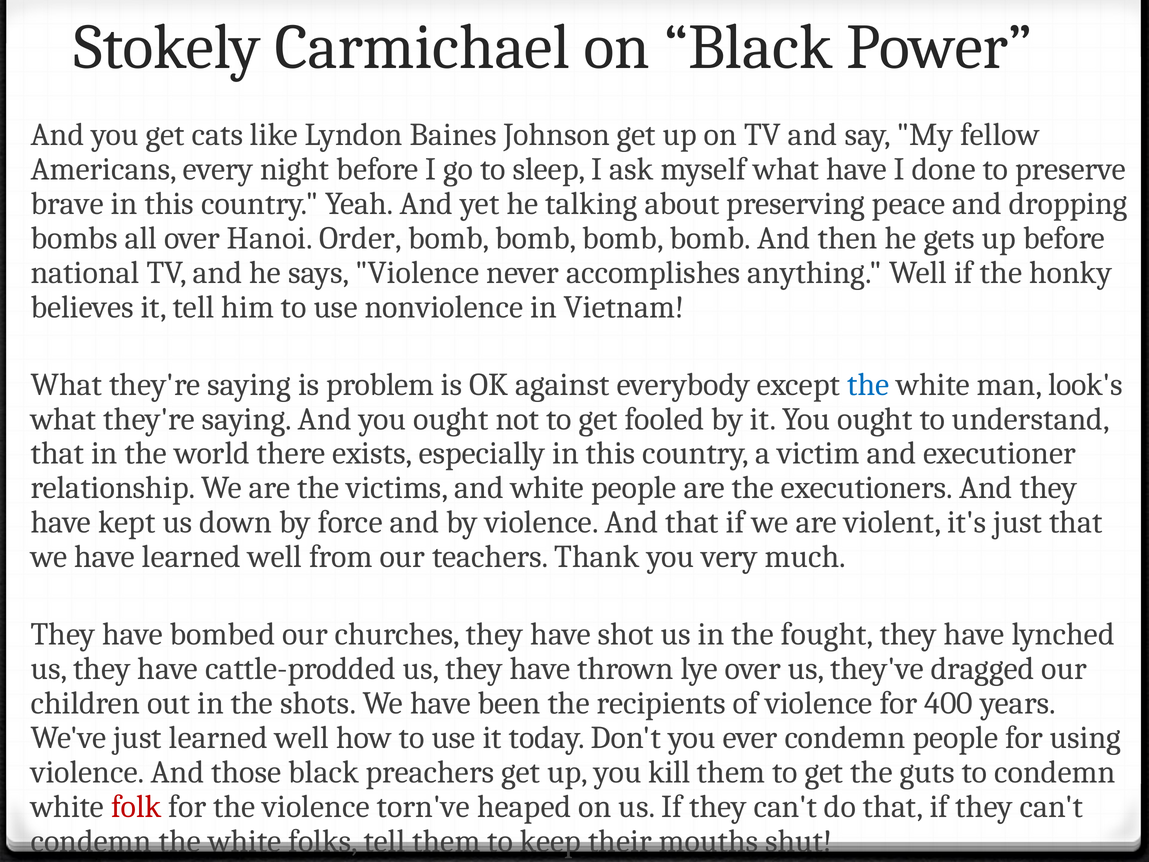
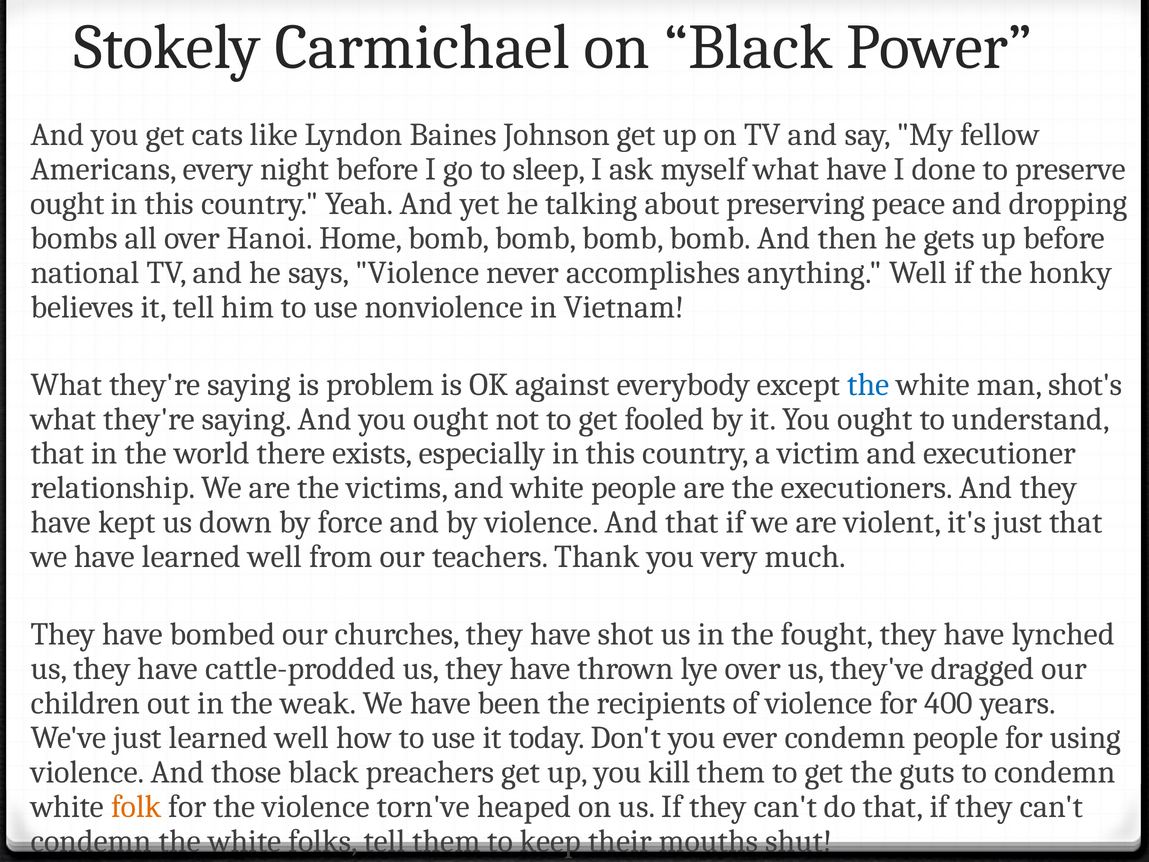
brave at (67, 204): brave -> ought
Order: Order -> Home
look's: look's -> shot's
shots: shots -> weak
folk colour: red -> orange
